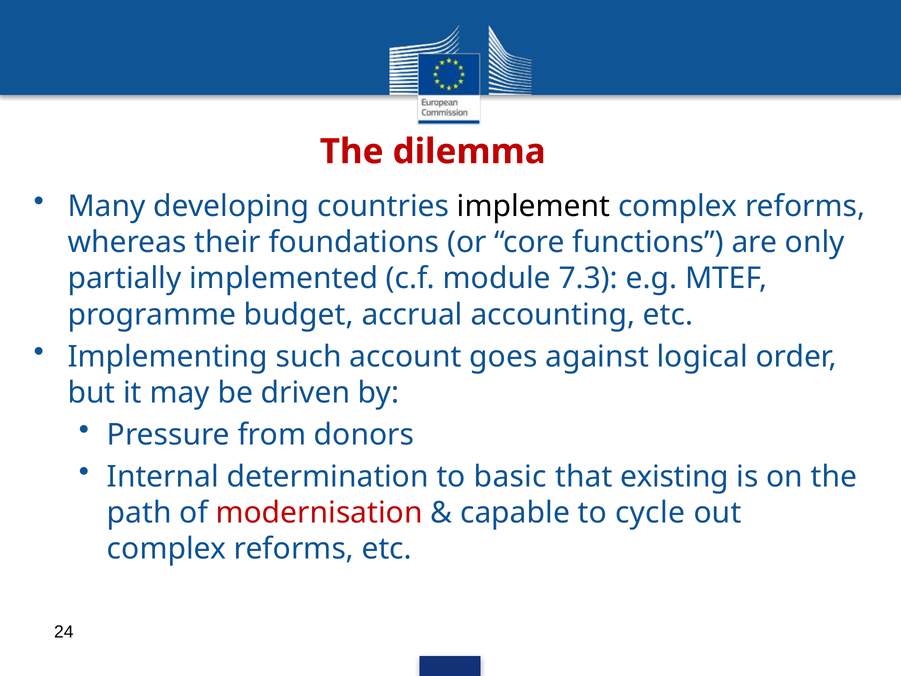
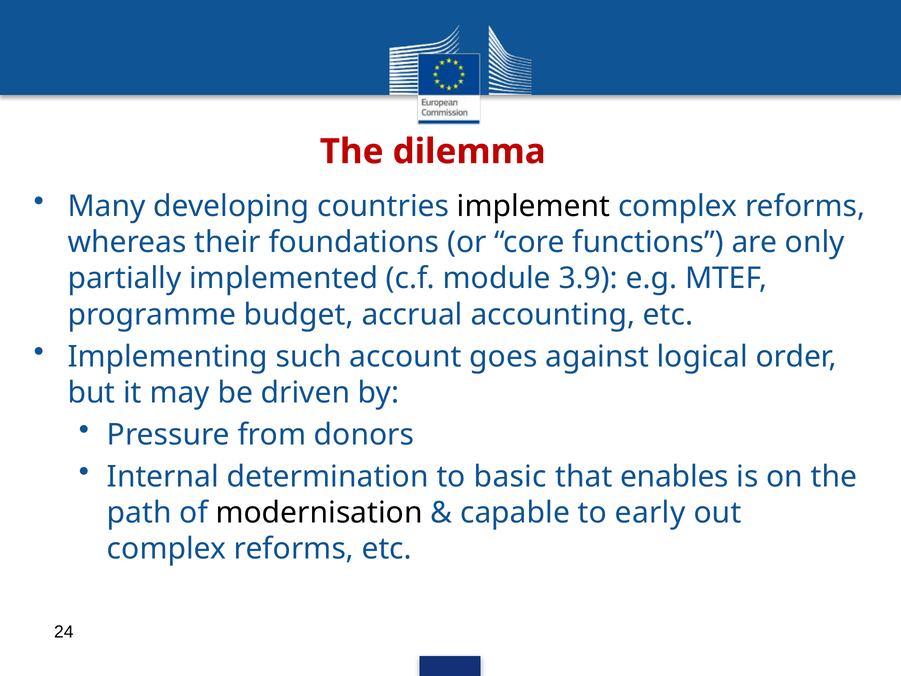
7.3: 7.3 -> 3.9
existing: existing -> enables
modernisation colour: red -> black
cycle: cycle -> early
